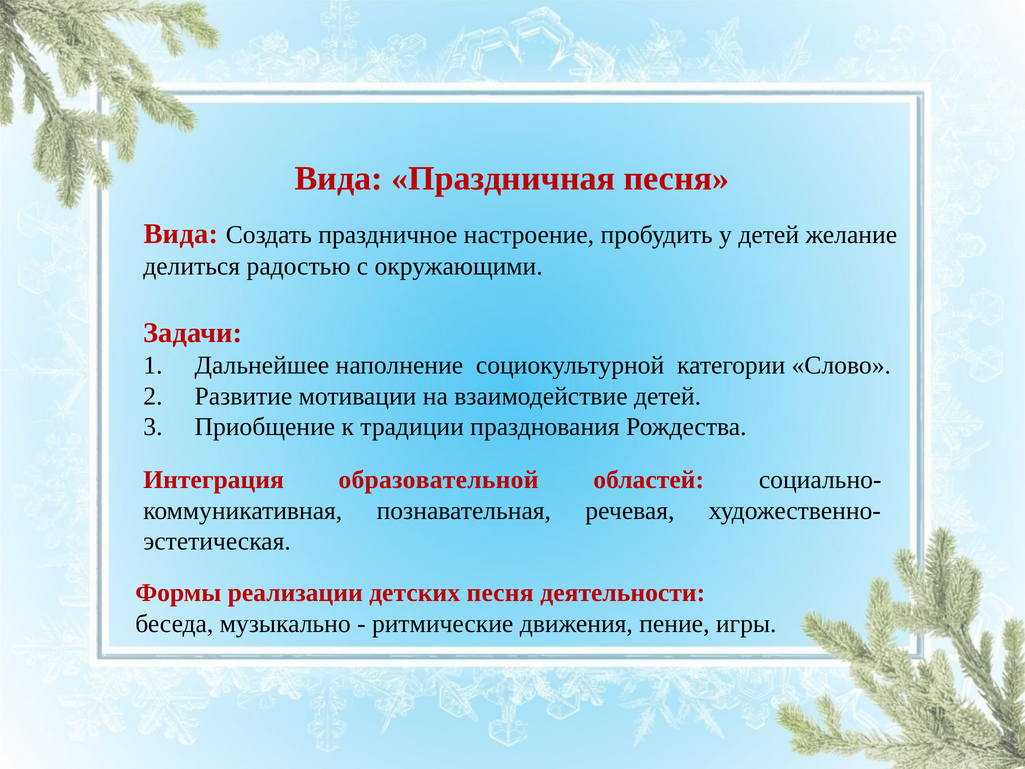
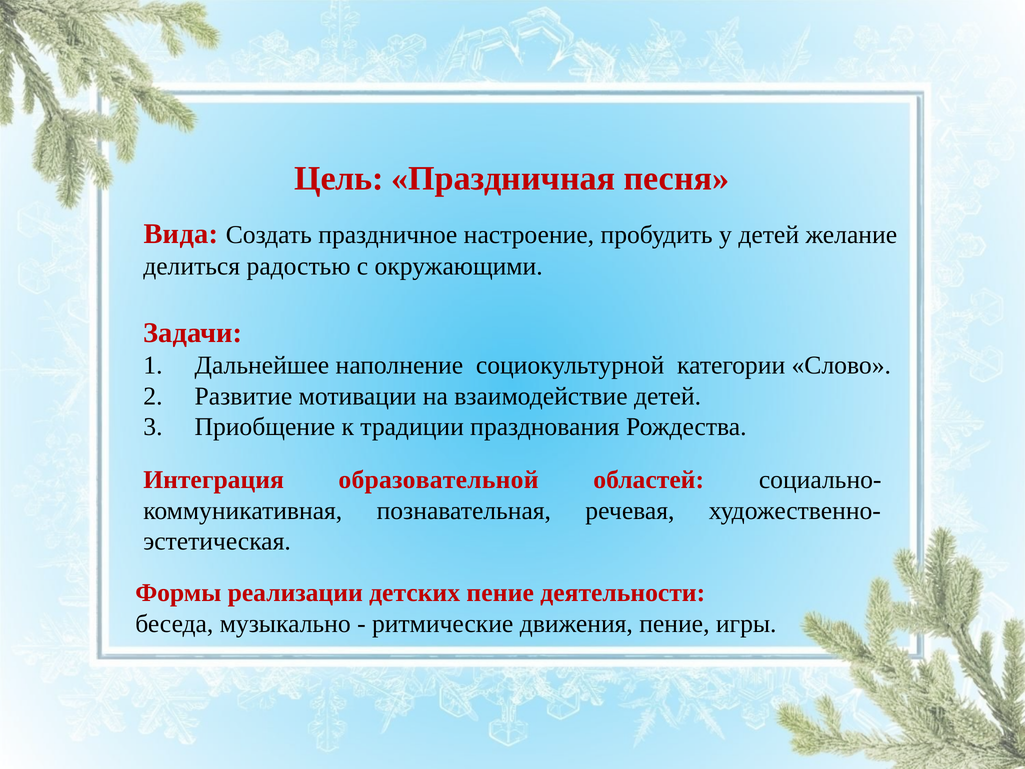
Вида at (339, 178): Вида -> Цель
детских песня: песня -> пение
